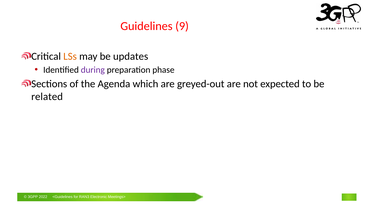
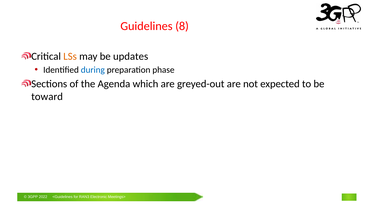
Guidelines 9: 9 -> 8
during colour: purple -> blue
related: related -> toward
